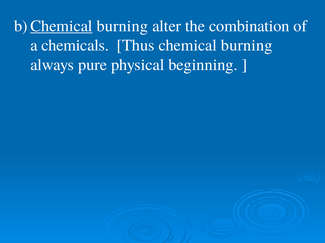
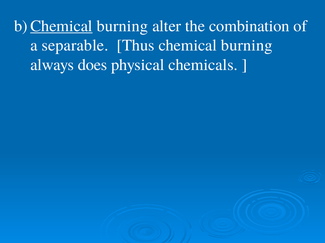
chemicals: chemicals -> separable
pure: pure -> does
beginning: beginning -> chemicals
